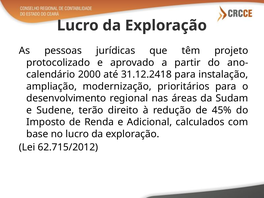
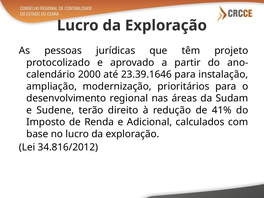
31.12.2418: 31.12.2418 -> 23.39.1646
45%: 45% -> 41%
62.715/2012: 62.715/2012 -> 34.816/2012
